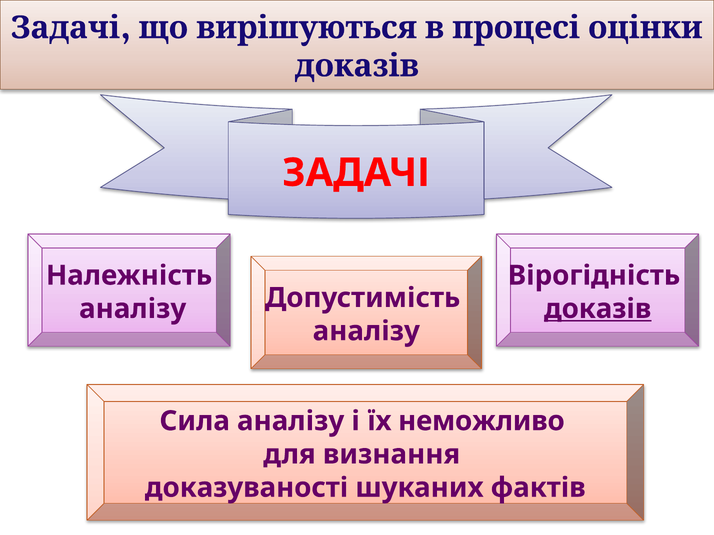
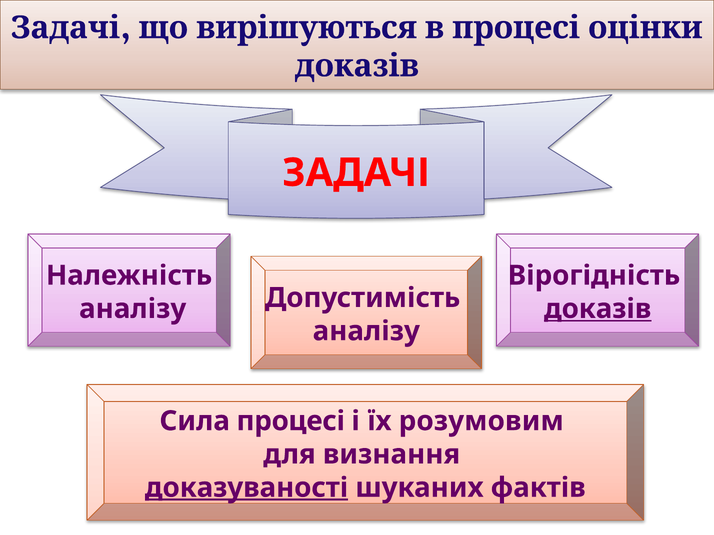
Сила аналізу: аналізу -> процесі
неможливо: неможливо -> розумовим
доказуваності underline: none -> present
